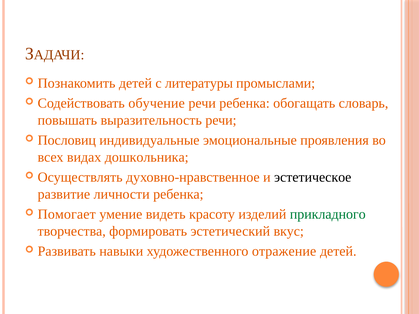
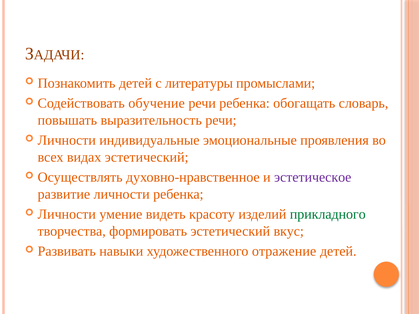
Пословиц at (67, 140): Пословиц -> Личности
видах дошкольника: дошкольника -> эстетический
эстетическое colour: black -> purple
Помогает at (67, 215): Помогает -> Личности
